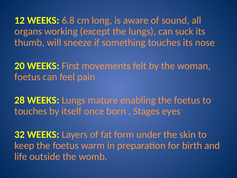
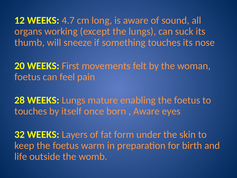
6.8: 6.8 -> 4.7
Stages at (146, 111): Stages -> Aware
